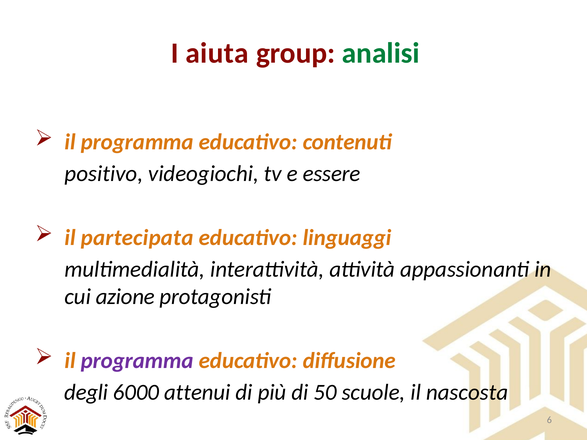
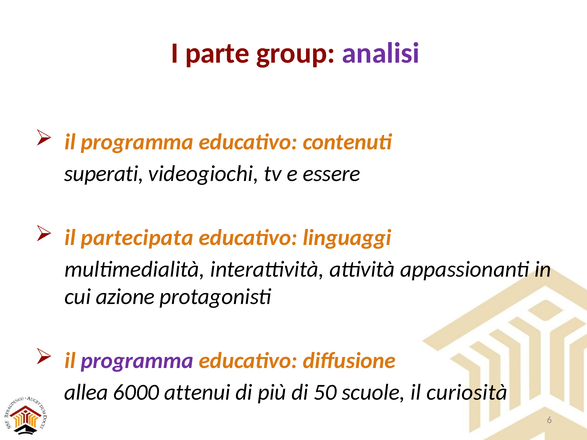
aiuta: aiuta -> parte
analisi colour: green -> purple
positivo: positivo -> superati
degli: degli -> allea
nascosta: nascosta -> curiosità
